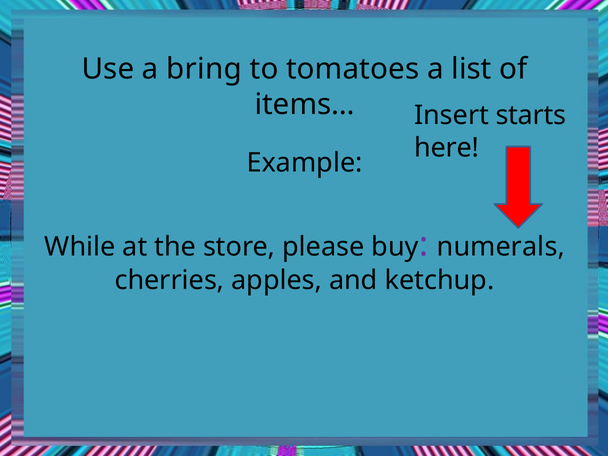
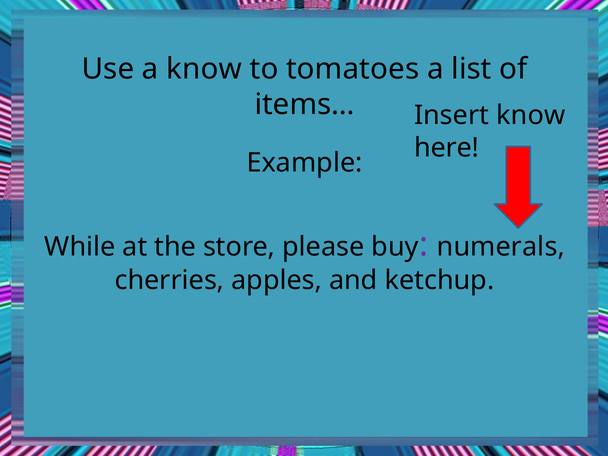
a bring: bring -> know
Insert starts: starts -> know
